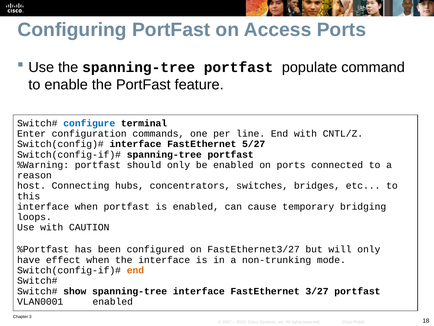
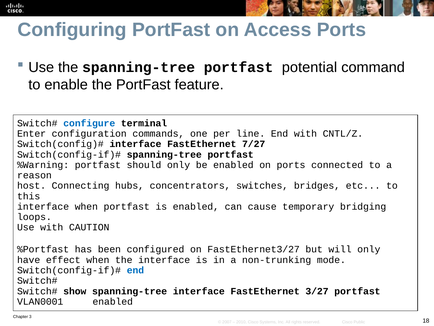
populate: populate -> potential
5/27: 5/27 -> 7/27
end at (135, 270) colour: orange -> blue
